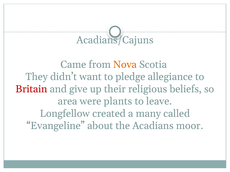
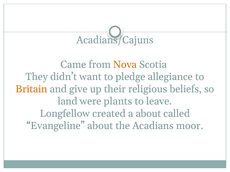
Britain colour: red -> orange
area: area -> land
a many: many -> about
